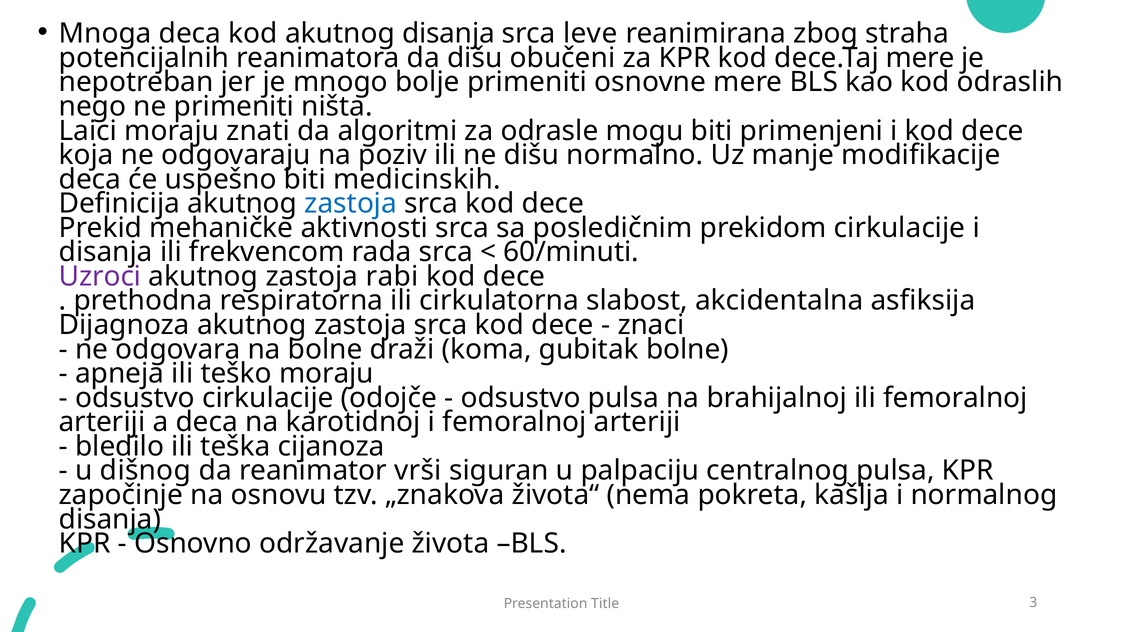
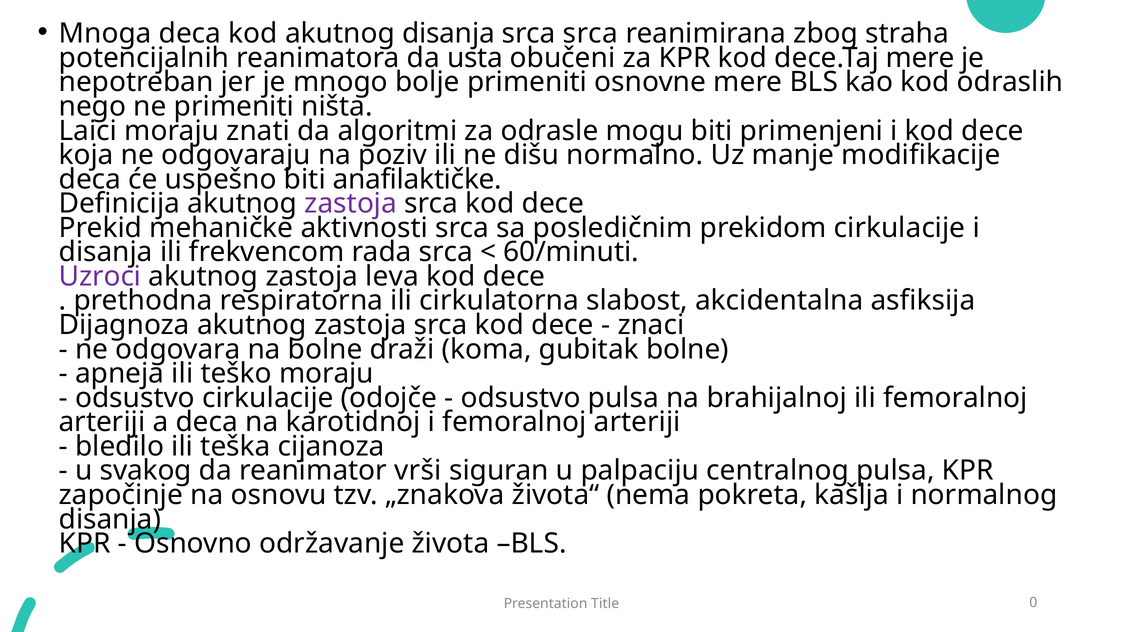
srca leve: leve -> srca
da dišu: dišu -> usta
medicinskih: medicinskih -> anafilaktičke
zastoja at (351, 203) colour: blue -> purple
rabi: rabi -> leva
dišnog: dišnog -> svakog
3: 3 -> 0
